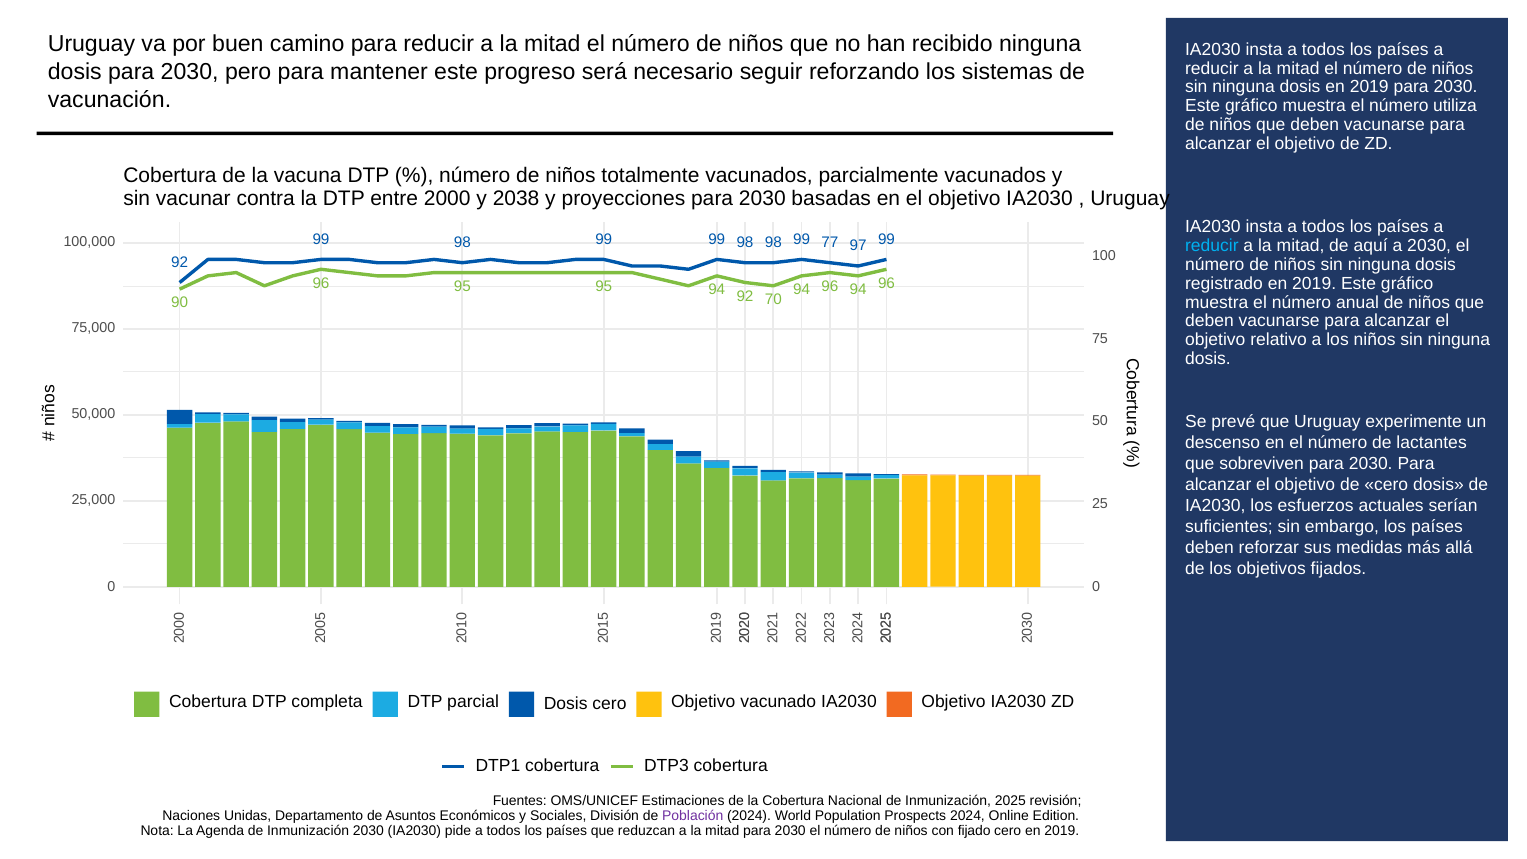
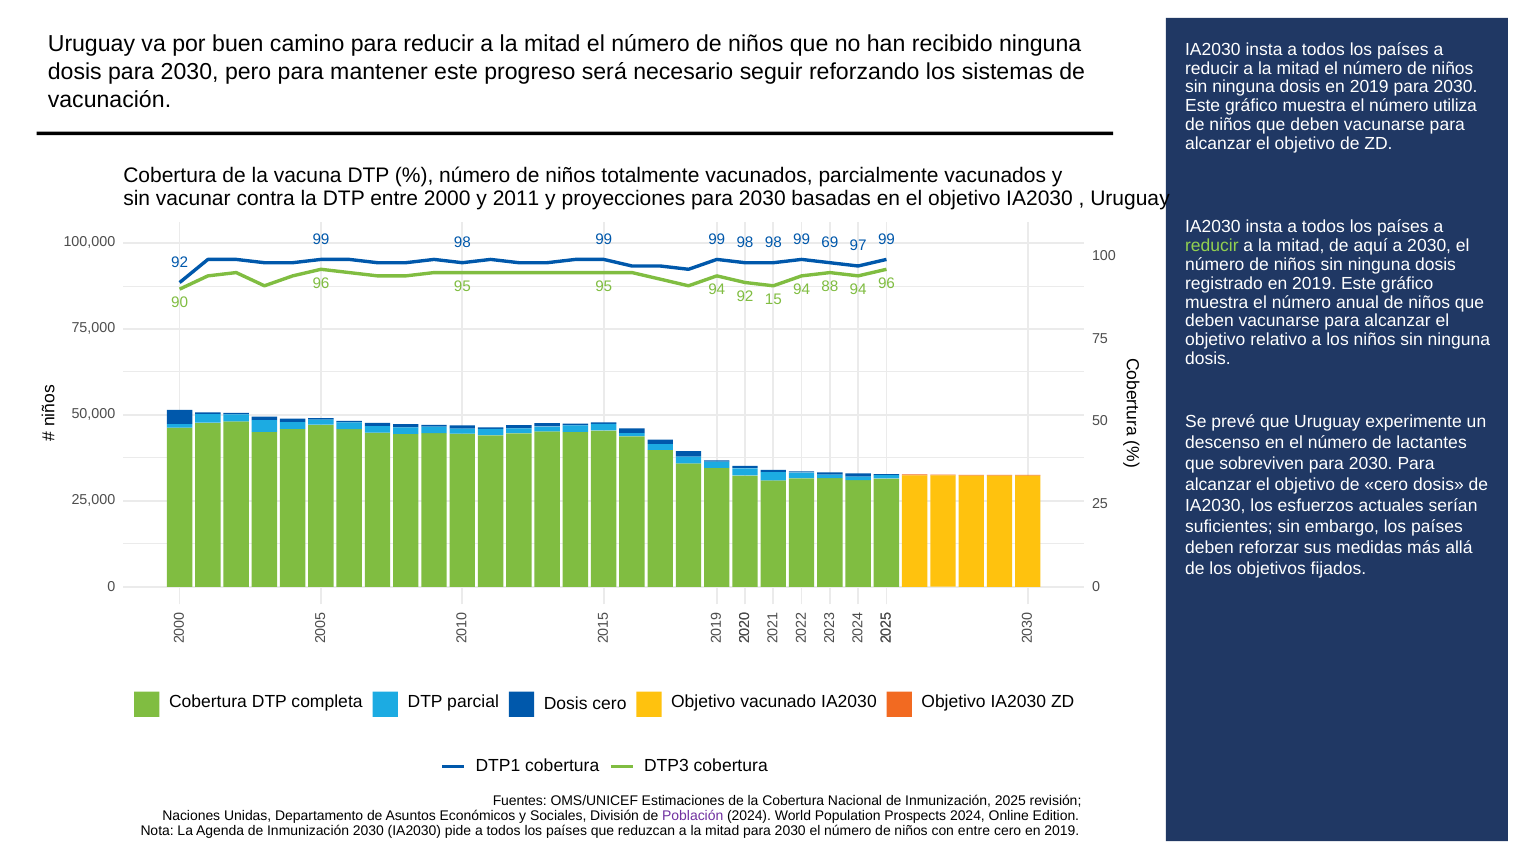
2038: 2038 -> 2011
77: 77 -> 69
reducir at (1212, 246) colour: light blue -> light green
70: 70 -> 15
96 at (830, 286): 96 -> 88
con fijado: fijado -> entre
